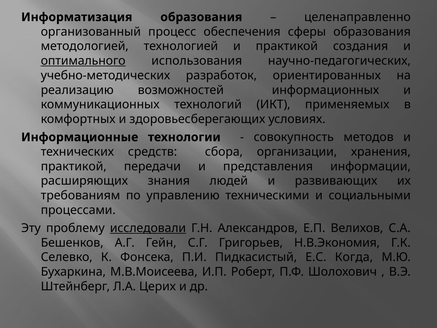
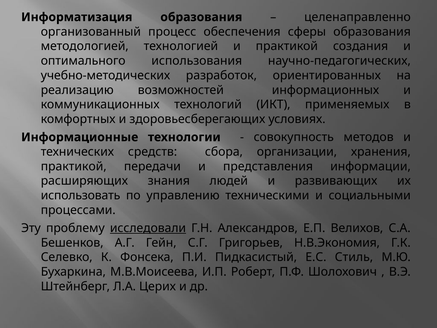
оптимального underline: present -> none
требованиям: требованиям -> использовать
Когда: Когда -> Стиль
